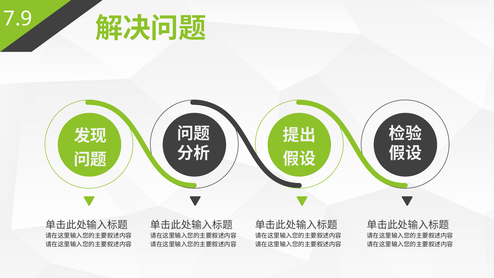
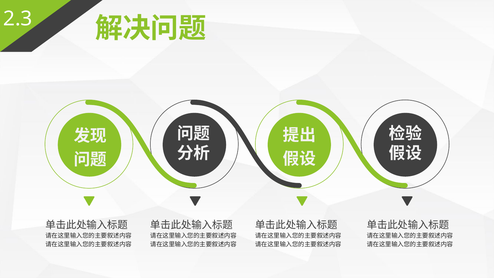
7.9: 7.9 -> 2.3
